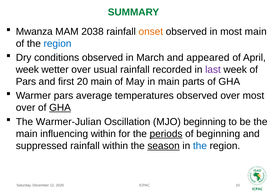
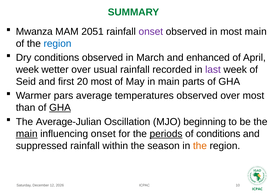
2038: 2038 -> 2051
onset at (151, 32) colour: orange -> purple
appeared: appeared -> enhanced
Pars at (26, 82): Pars -> Seid
20 main: main -> most
over at (26, 108): over -> than
Warmer-Julian: Warmer-Julian -> Average-Julian
main at (27, 134) underline: none -> present
influencing within: within -> onset
of beginning: beginning -> conditions
season underline: present -> none
the at (200, 146) colour: blue -> orange
